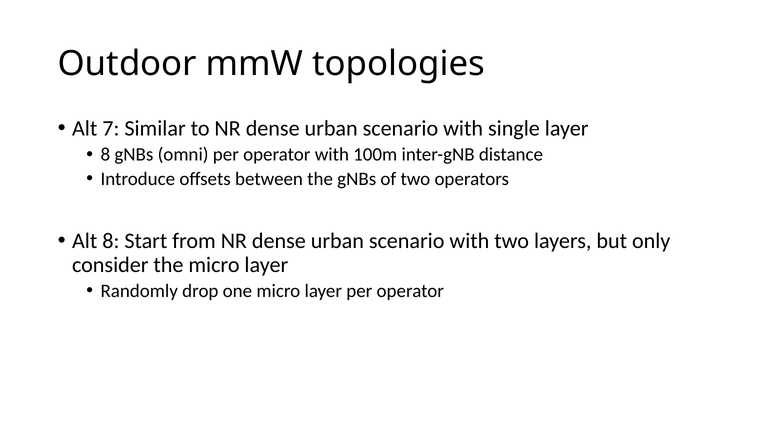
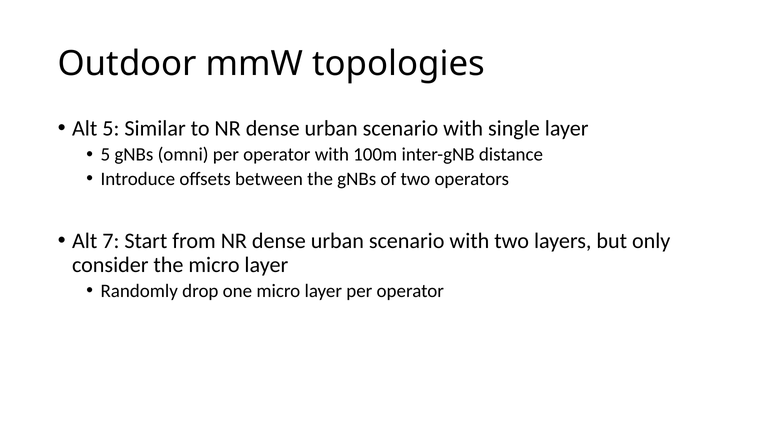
Alt 7: 7 -> 5
8 at (105, 154): 8 -> 5
Alt 8: 8 -> 7
